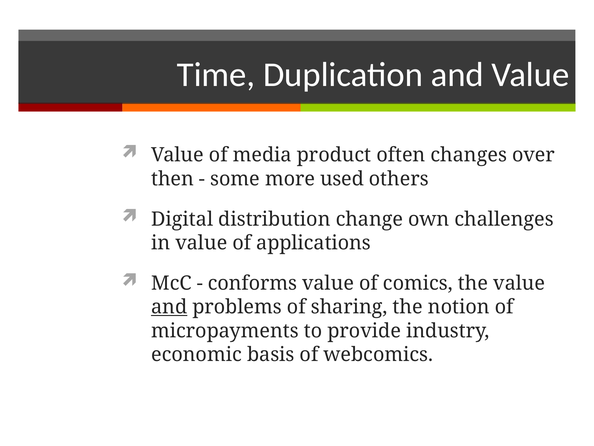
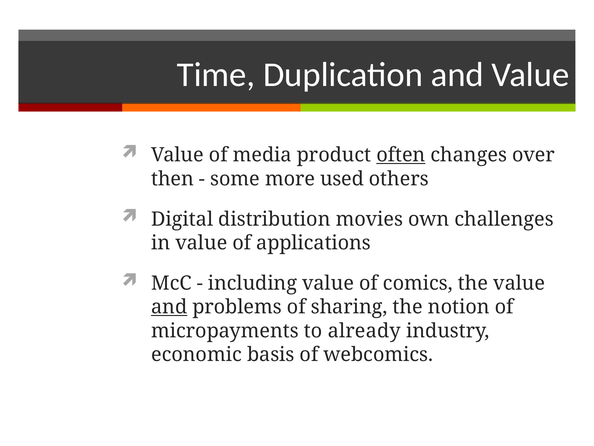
often underline: none -> present
change: change -> movies
conforms: conforms -> including
provide: provide -> already
